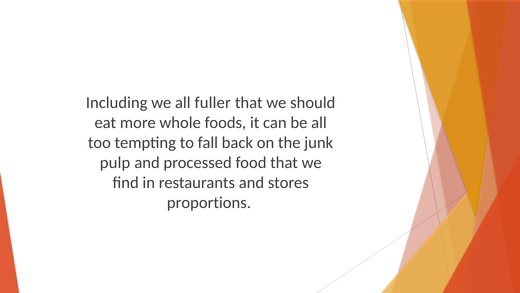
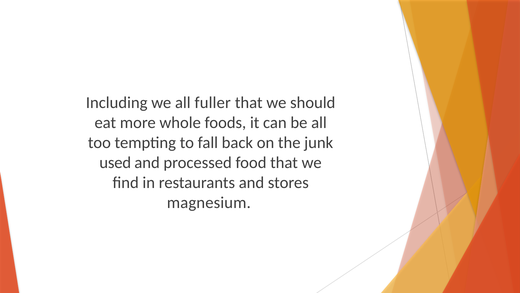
pulp: pulp -> used
proportions: proportions -> magnesium
